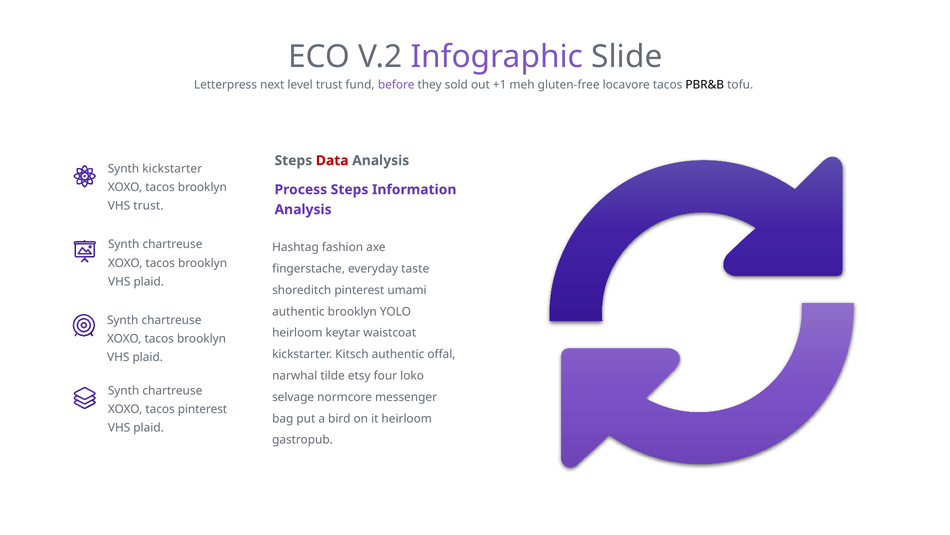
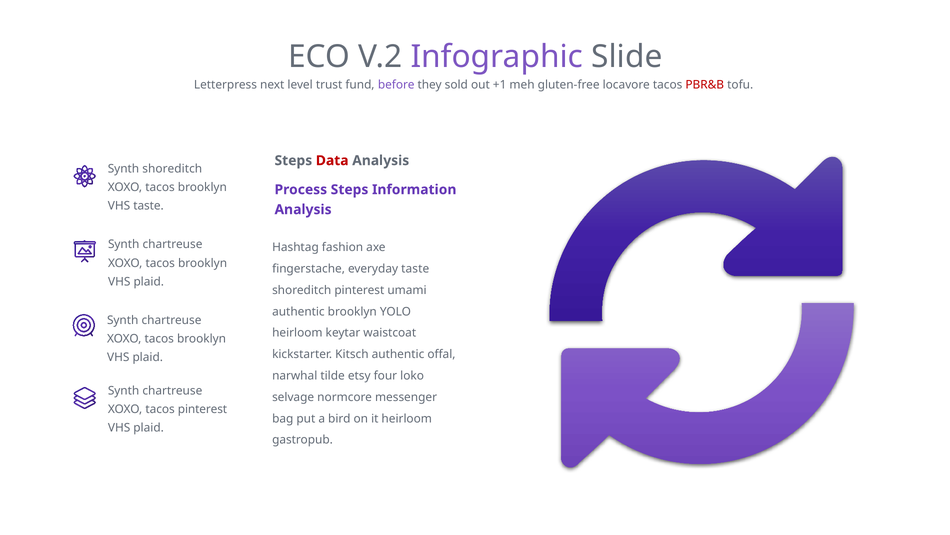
PBR&B colour: black -> red
Synth kickstarter: kickstarter -> shoreditch
VHS trust: trust -> taste
